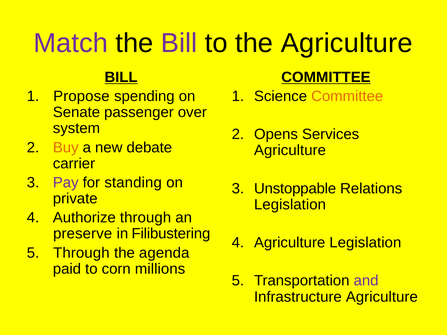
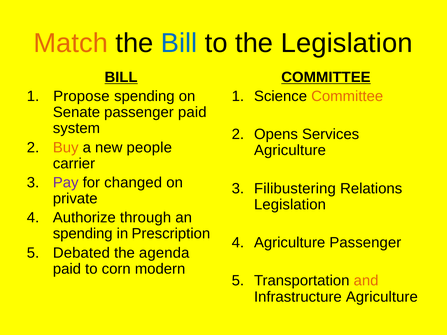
Match colour: purple -> orange
Bill at (179, 43) colour: purple -> blue
the Agriculture: Agriculture -> Legislation
passenger over: over -> paid
debate: debate -> people
standing: standing -> changed
Unstoppable: Unstoppable -> Filibustering
preserve at (83, 234): preserve -> spending
Filibustering: Filibustering -> Prescription
Agriculture Legislation: Legislation -> Passenger
Through at (81, 253): Through -> Debated
millions: millions -> modern
and colour: purple -> orange
